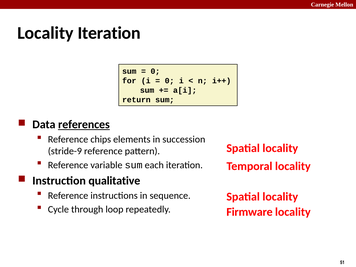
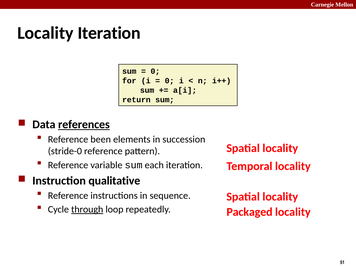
chips: chips -> been
stride-9: stride-9 -> stride-0
through underline: none -> present
Firmware: Firmware -> Packaged
